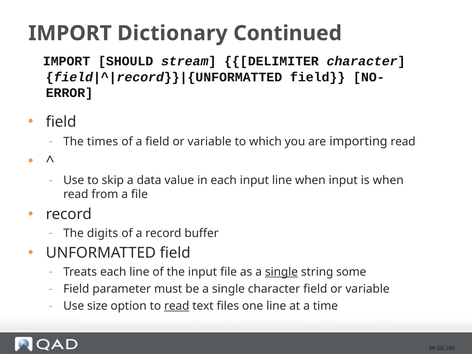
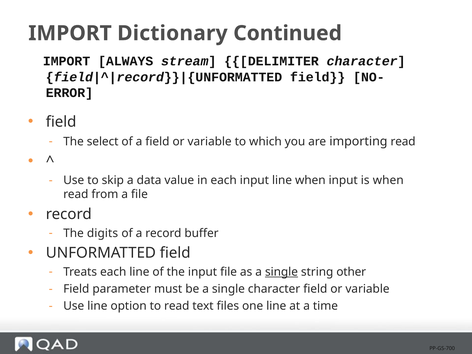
SHOULD: SHOULD -> ALWAYS
times: times -> select
some: some -> other
Use size: size -> line
read at (177, 306) underline: present -> none
